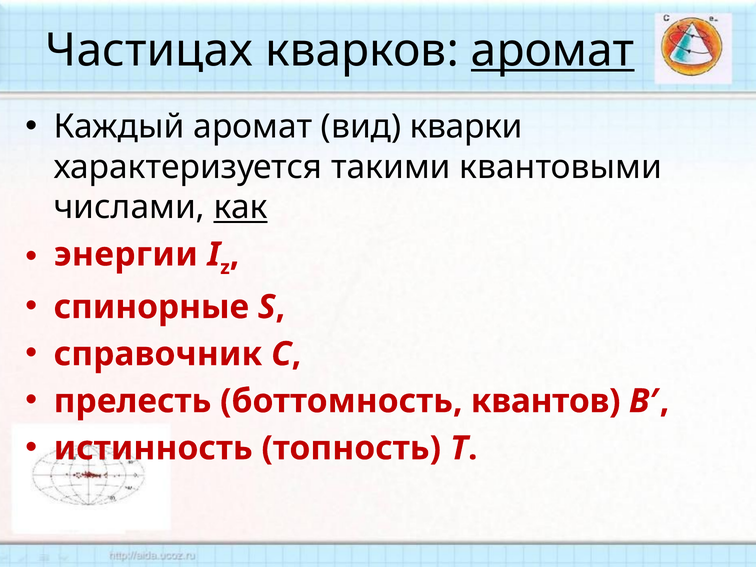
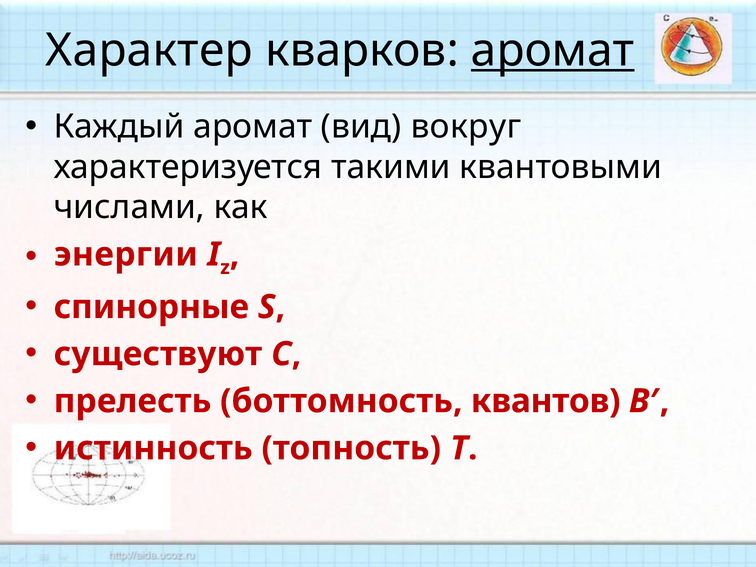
Частицах: Частицах -> Характер
кварки: кварки -> вокруг
как underline: present -> none
справочник: справочник -> существуют
